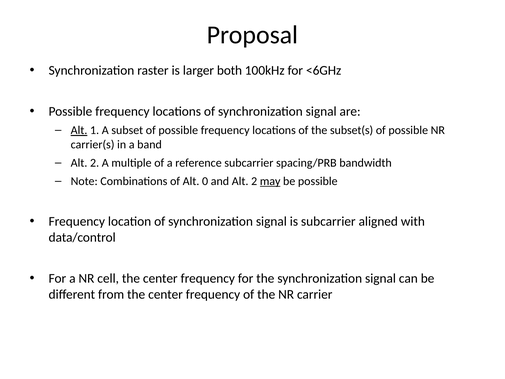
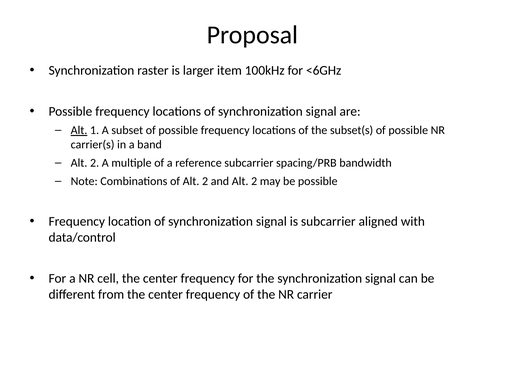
both: both -> item
of Alt 0: 0 -> 2
may underline: present -> none
